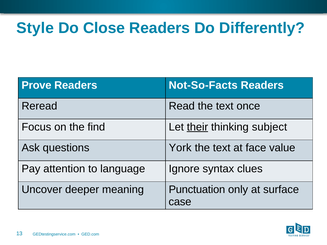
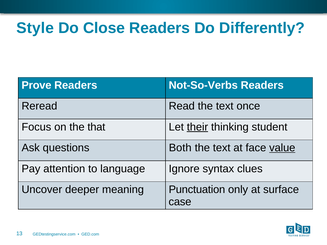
Not-So-Facts: Not-So-Facts -> Not-So-Verbs
find: find -> that
subject: subject -> student
York: York -> Both
value underline: none -> present
